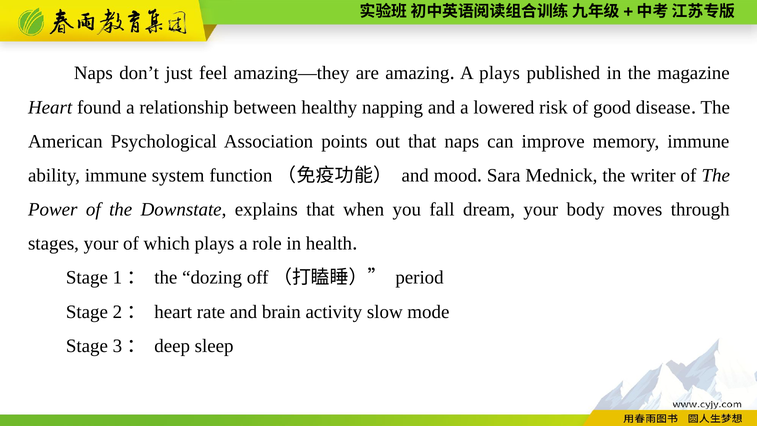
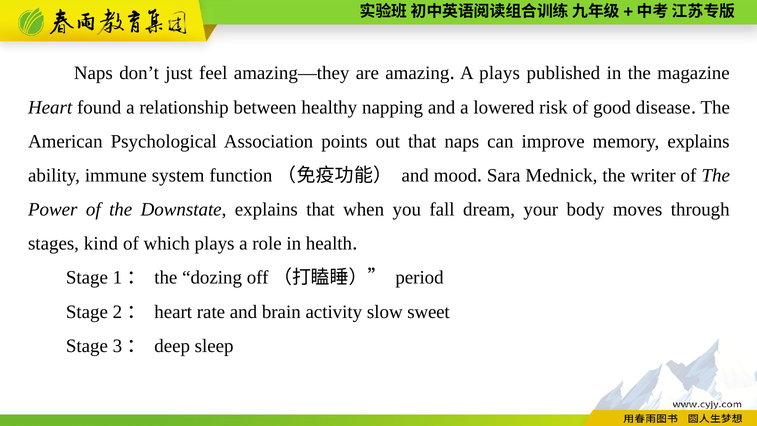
memory immune: immune -> explains
stages your: your -> kind
mode: mode -> sweet
